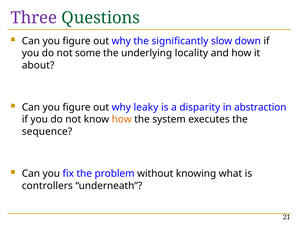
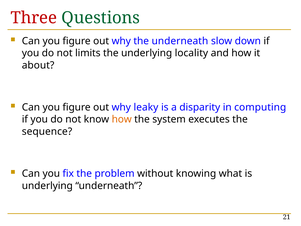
Three colour: purple -> red
the significantly: significantly -> underneath
some: some -> limits
abstraction: abstraction -> computing
controllers at (47, 186): controllers -> underlying
